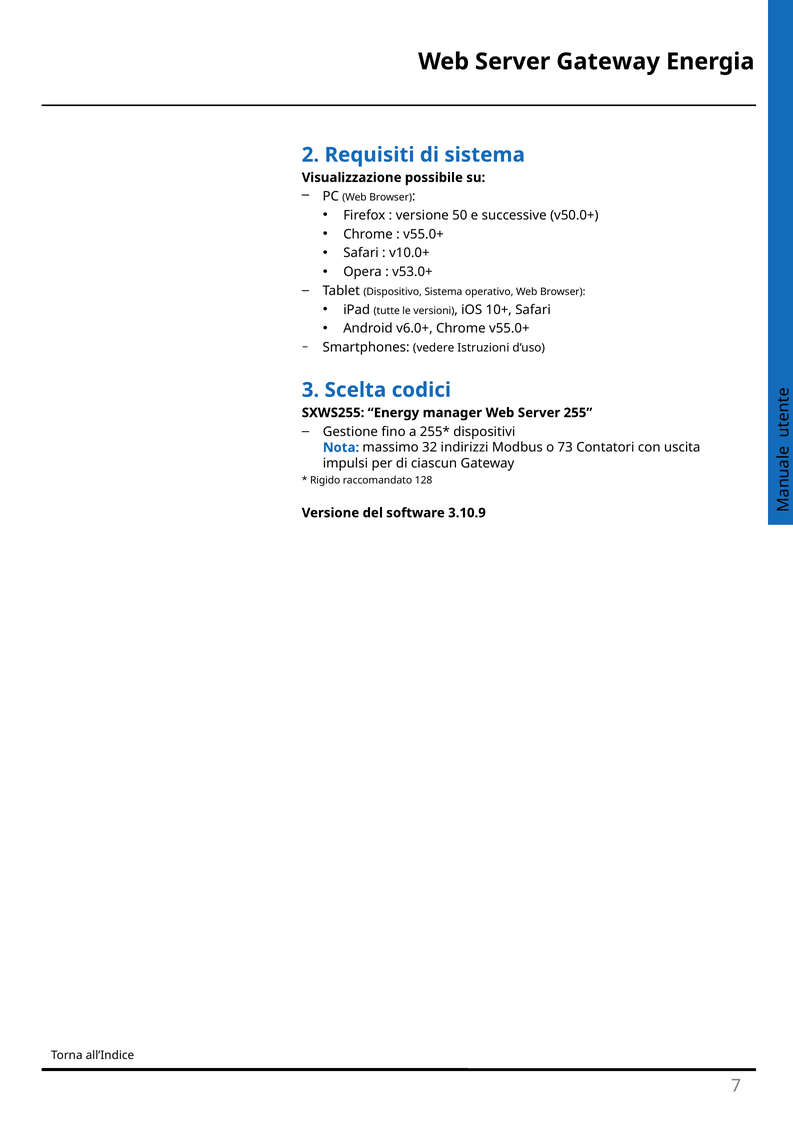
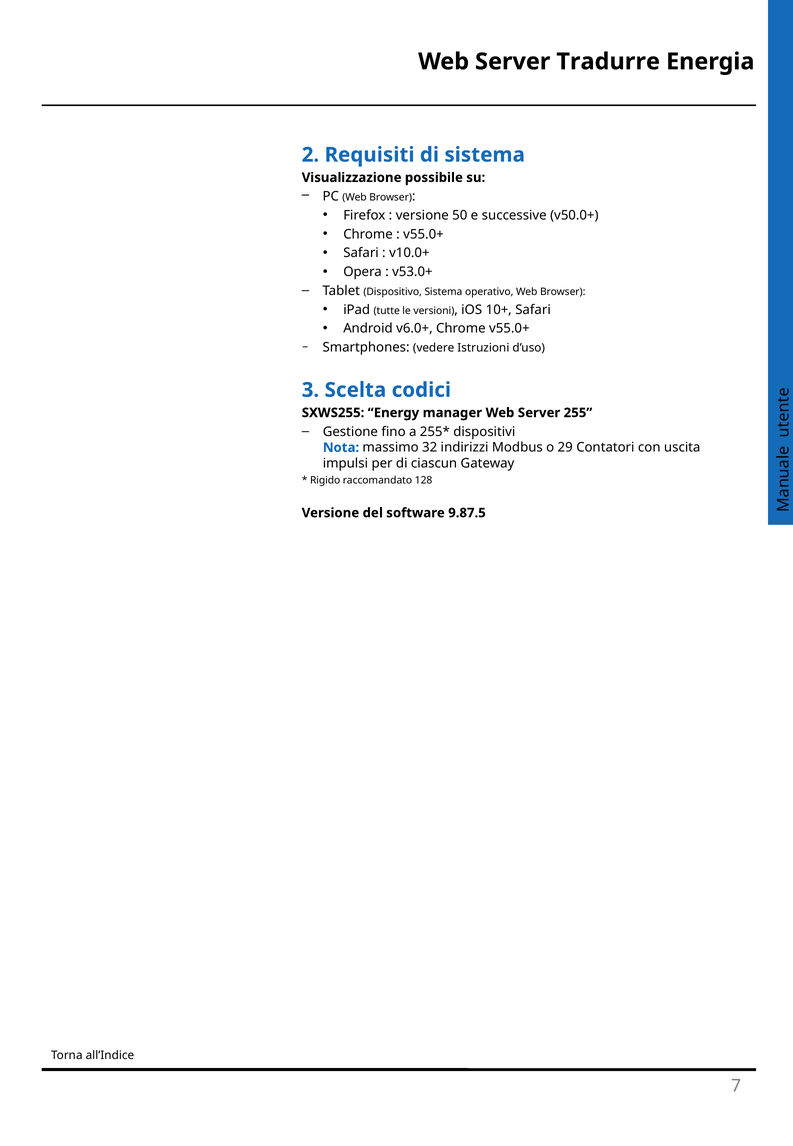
Server Gateway: Gateway -> Tradurre
73: 73 -> 29
3.10.9: 3.10.9 -> 9.87.5
